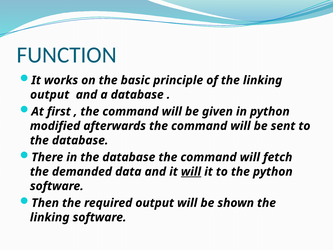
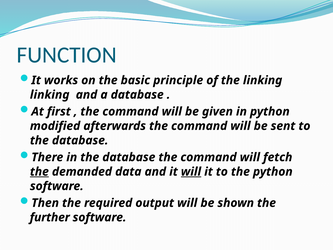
output at (50, 95): output -> linking
the at (39, 172) underline: none -> present
linking at (50, 217): linking -> further
